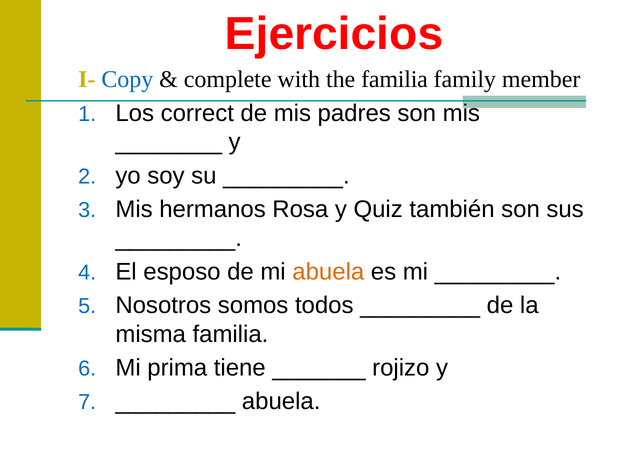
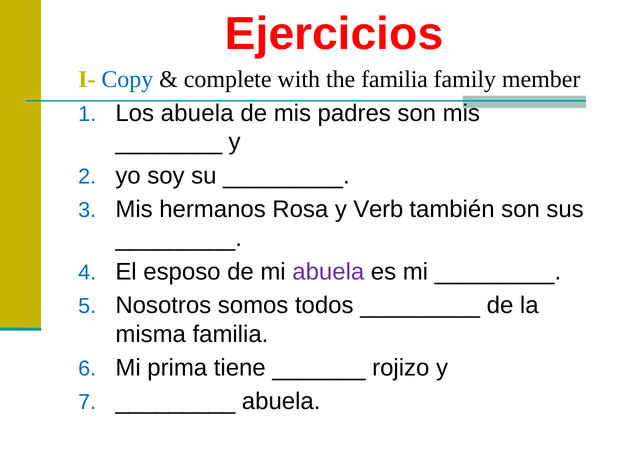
Los correct: correct -> abuela
Quiz: Quiz -> Verb
abuela at (328, 272) colour: orange -> purple
